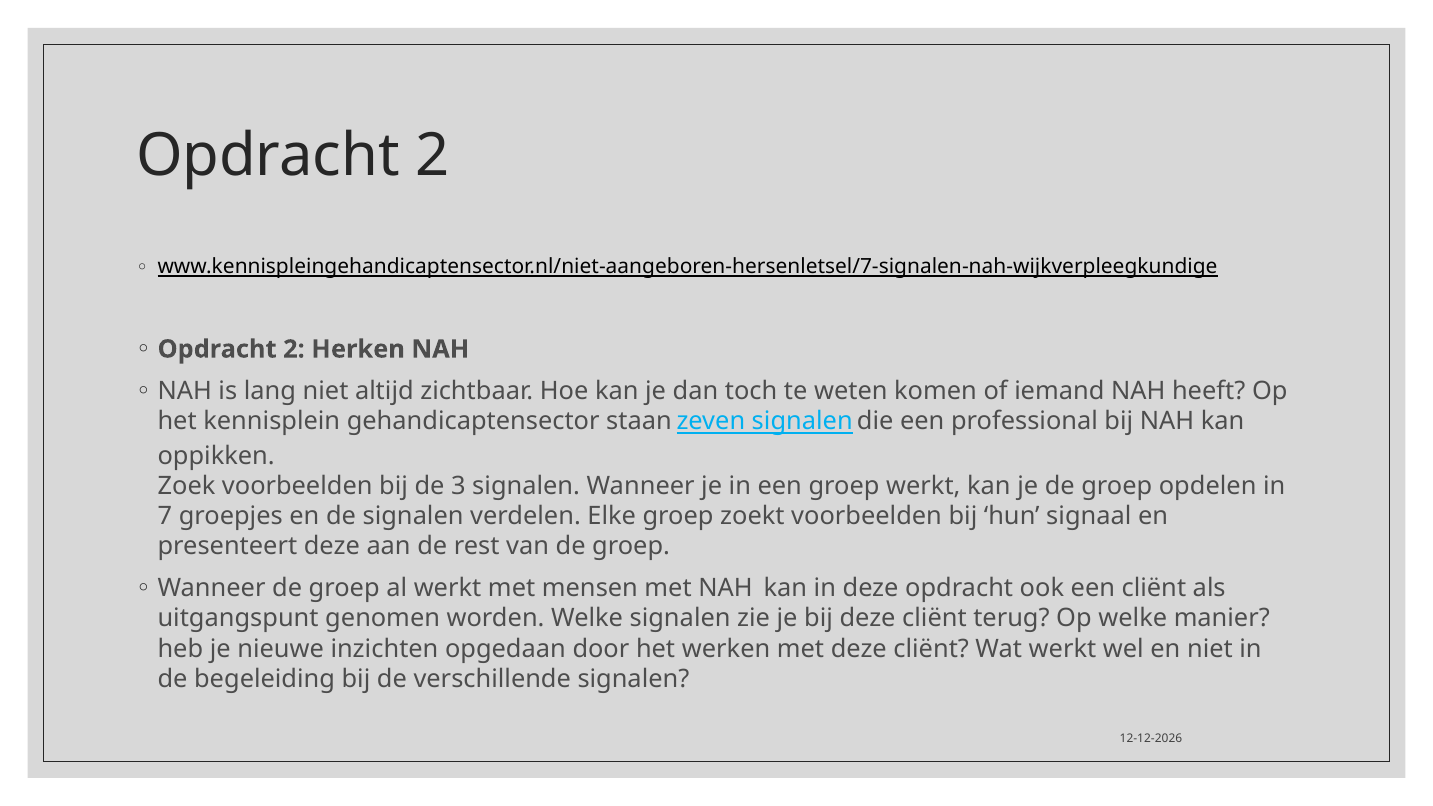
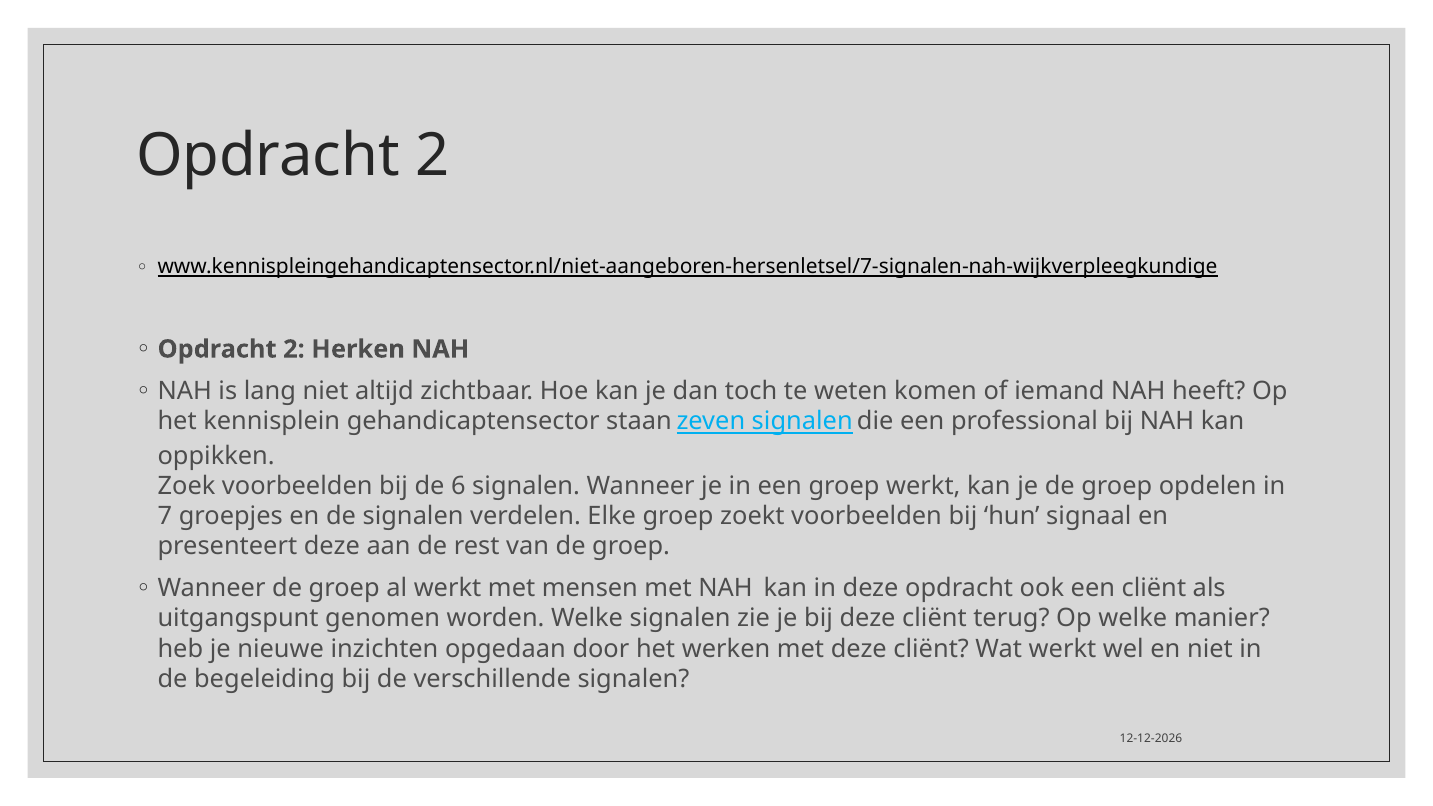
3: 3 -> 6
